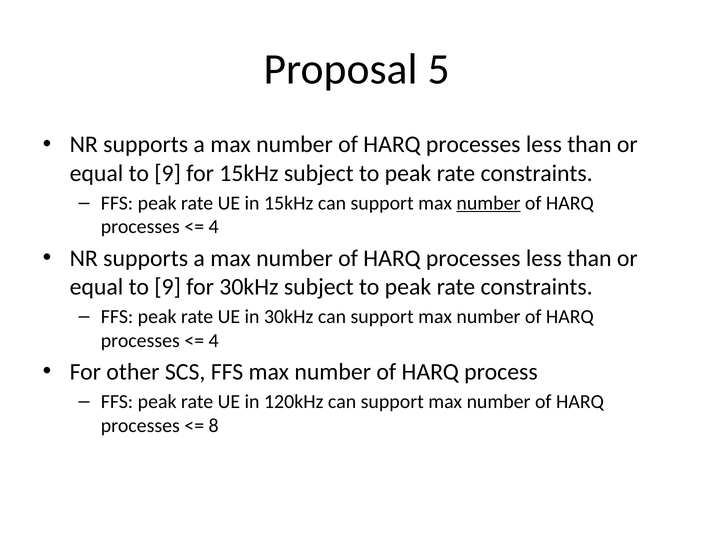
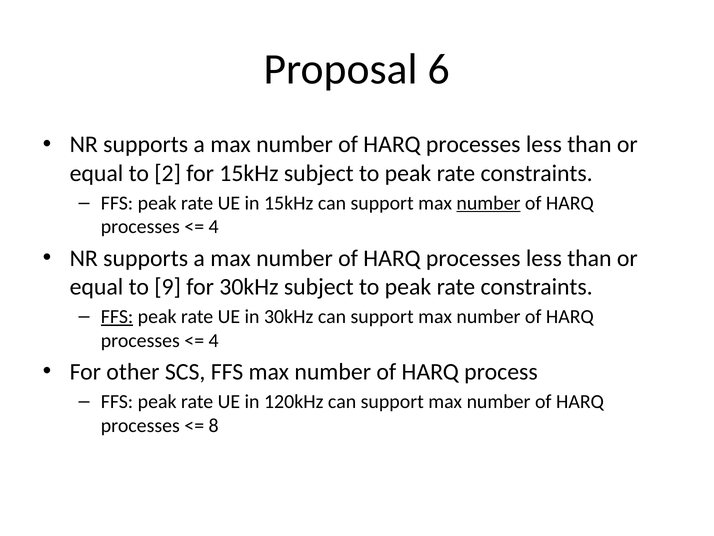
5: 5 -> 6
9 at (168, 173): 9 -> 2
FFS at (117, 316) underline: none -> present
